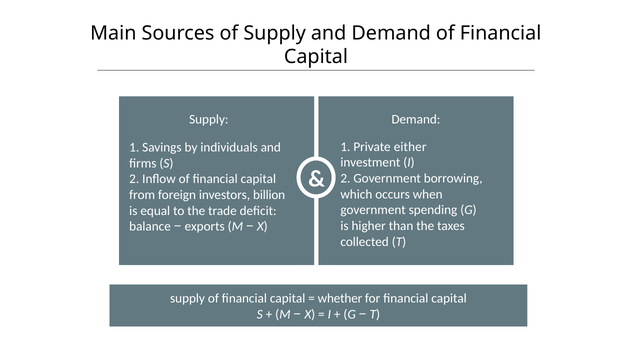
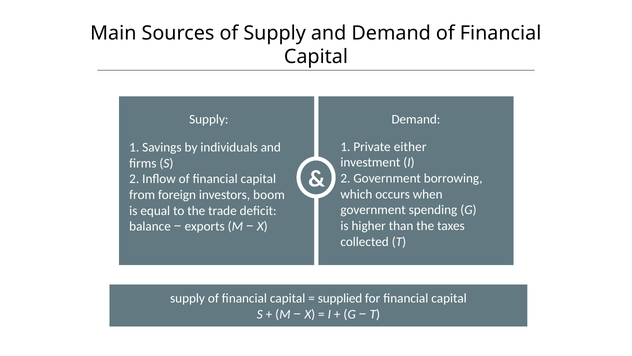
billion: billion -> boom
whether: whether -> supplied
